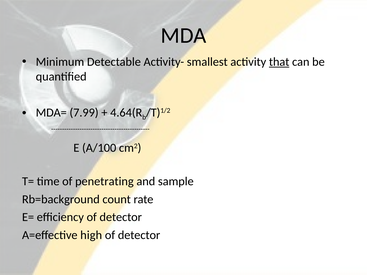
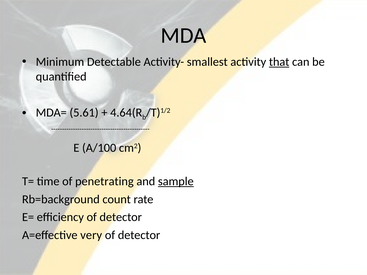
7.99: 7.99 -> 5.61
sample underline: none -> present
high: high -> very
